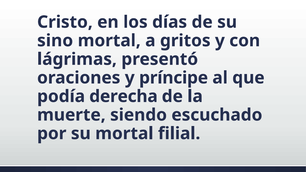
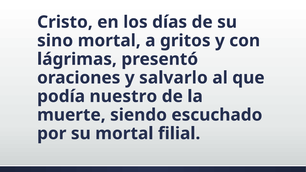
príncipe: príncipe -> salvarlo
derecha: derecha -> nuestro
